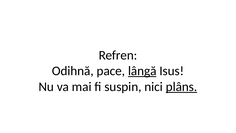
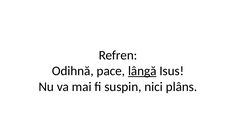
plâns underline: present -> none
